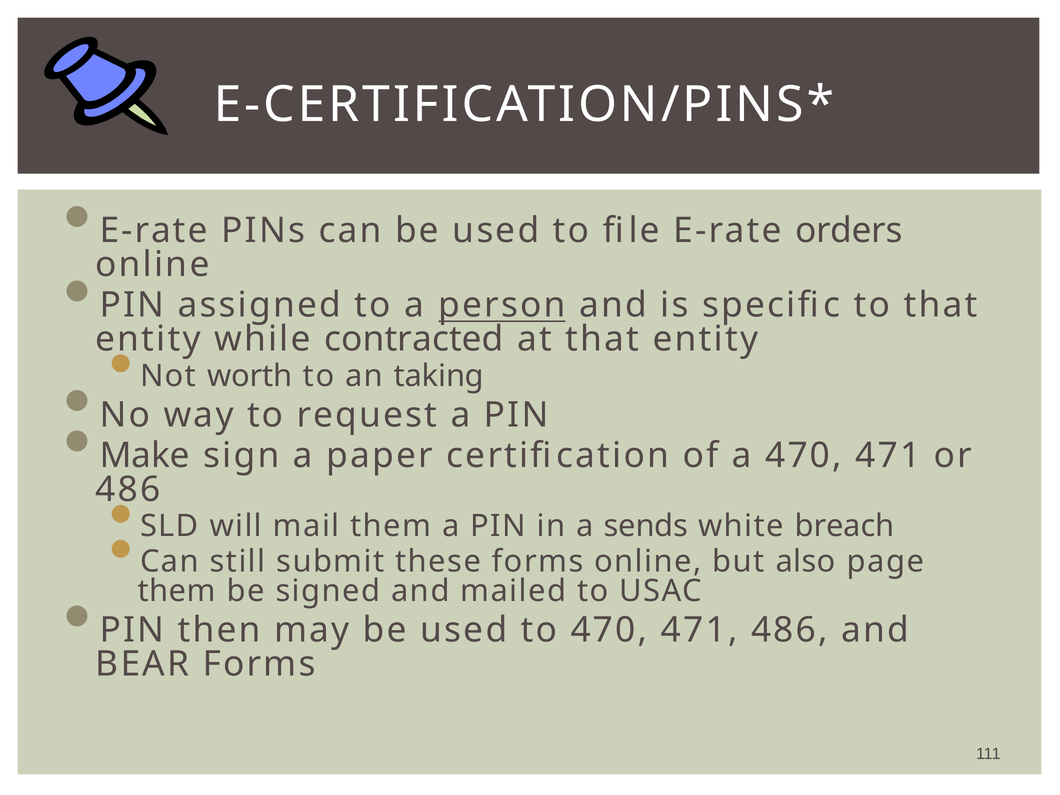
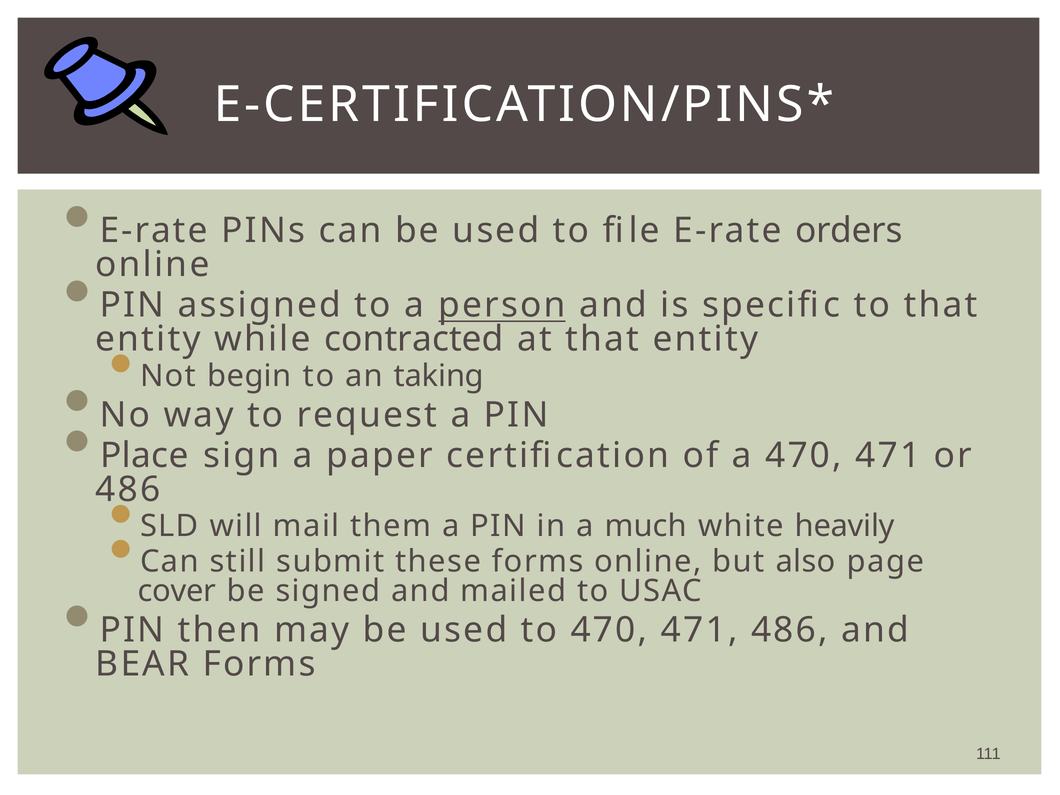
worth: worth -> begin
Make: Make -> Place
sends: sends -> much
breach: breach -> heavily
them at (177, 591): them -> cover
